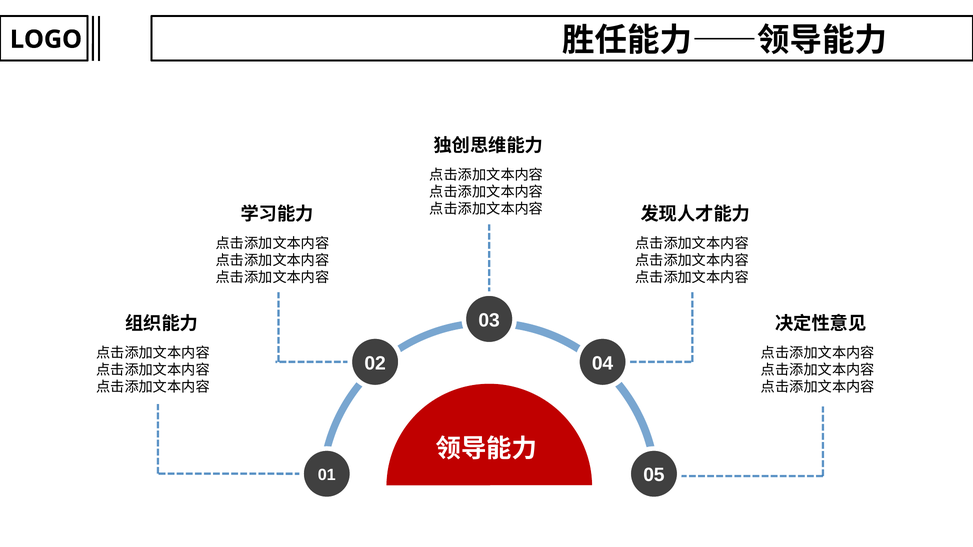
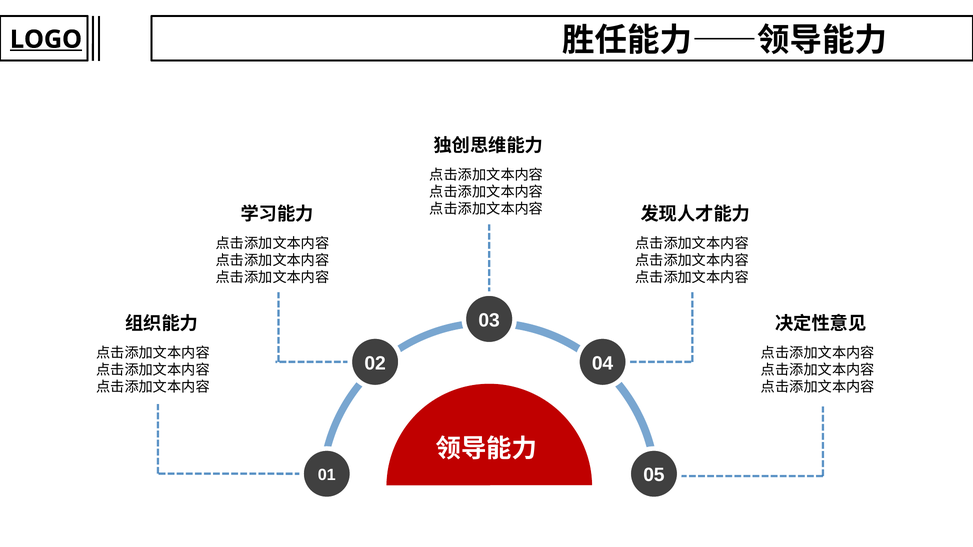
LOGO underline: none -> present
